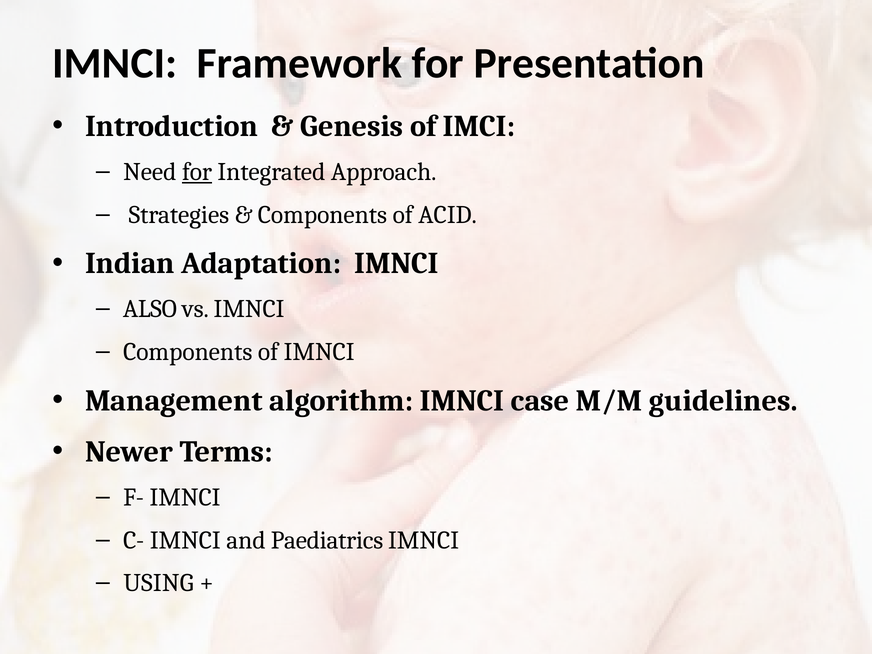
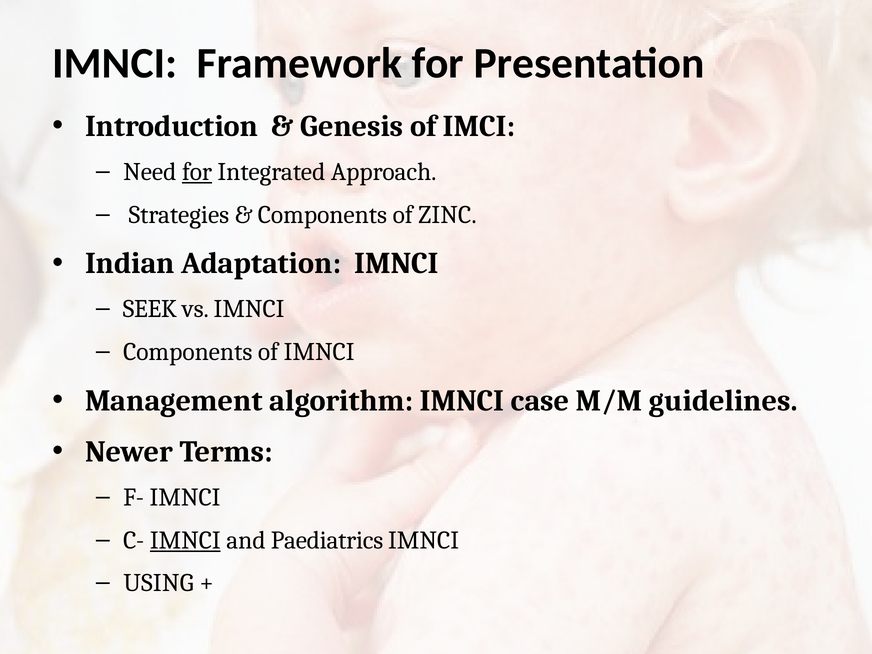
ACID: ACID -> ZINC
ALSO: ALSO -> SEEK
IMNCI at (185, 540) underline: none -> present
